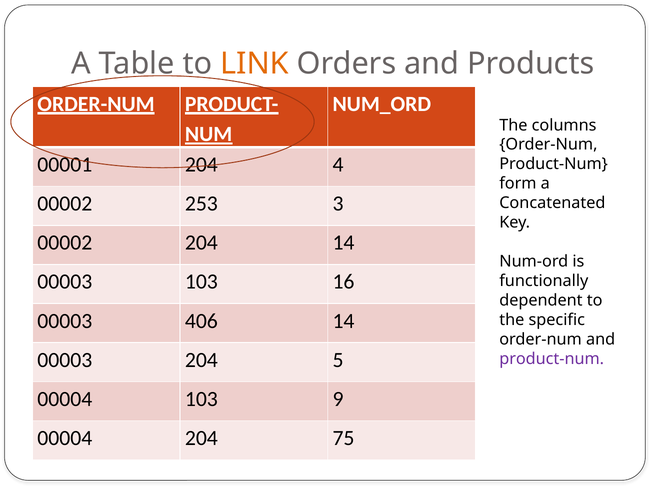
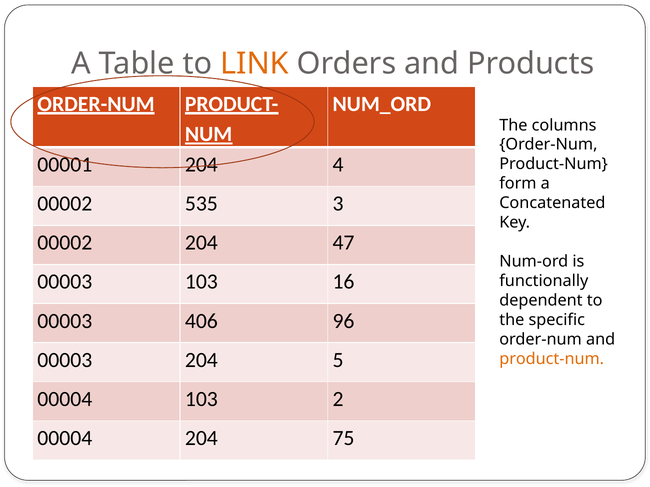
253: 253 -> 535
204 14: 14 -> 47
406 14: 14 -> 96
product-num at (552, 359) colour: purple -> orange
9: 9 -> 2
